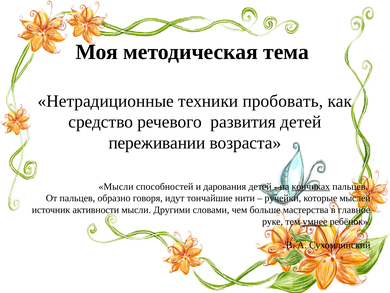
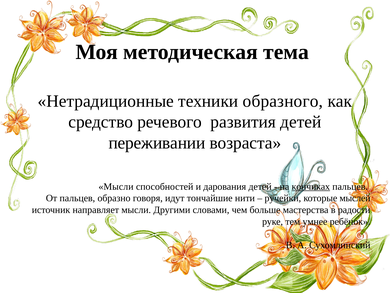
пробовать: пробовать -> образного
активности: активности -> направляет
главное: главное -> радости
умнее underline: present -> none
